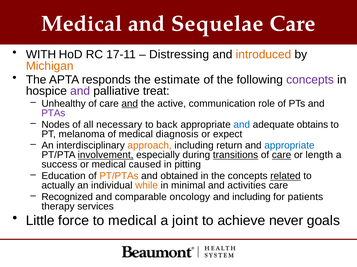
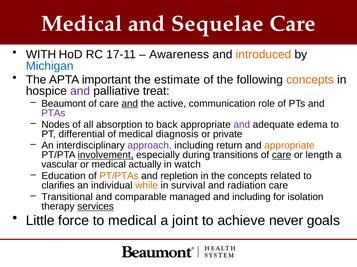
Distressing: Distressing -> Awareness
Michigan colour: orange -> blue
responds: responds -> important
concepts at (310, 80) colour: purple -> orange
Unhealthy: Unhealthy -> Beaumont
necessary: necessary -> absorption
and at (242, 125) colour: blue -> purple
obtains: obtains -> edema
melanoma: melanoma -> differential
expect: expect -> private
approach colour: orange -> purple
appropriate at (289, 146) colour: blue -> orange
transitions underline: present -> none
success: success -> vascular
caused: caused -> actually
pitting: pitting -> watch
obtained: obtained -> repletion
related underline: present -> none
actually: actually -> clarifies
minimal: minimal -> survival
activities: activities -> radiation
Recognized: Recognized -> Transitional
oncology: oncology -> managed
patients: patients -> isolation
services underline: none -> present
